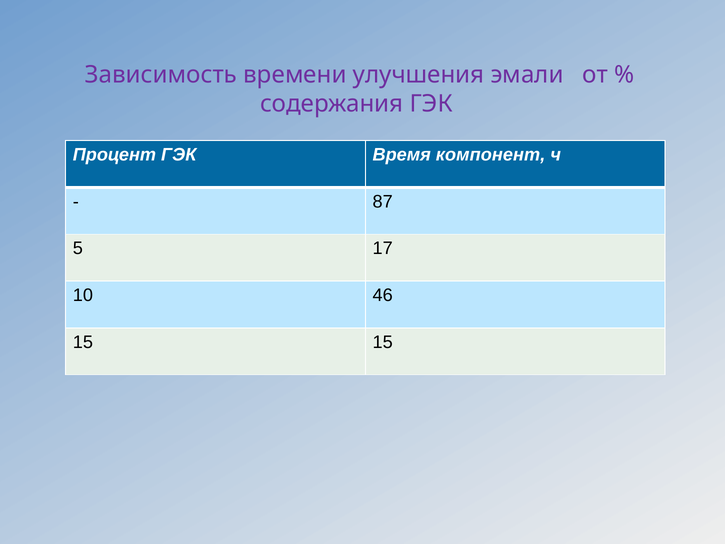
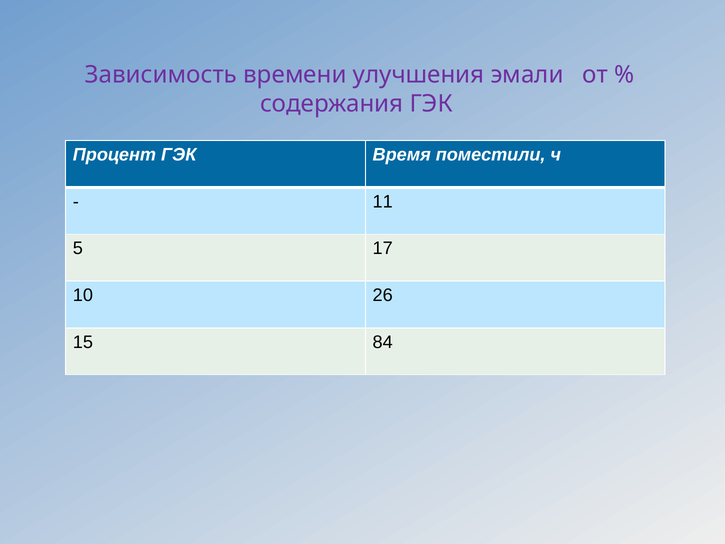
компонент: компонент -> поместили
87: 87 -> 11
46: 46 -> 26
15 15: 15 -> 84
